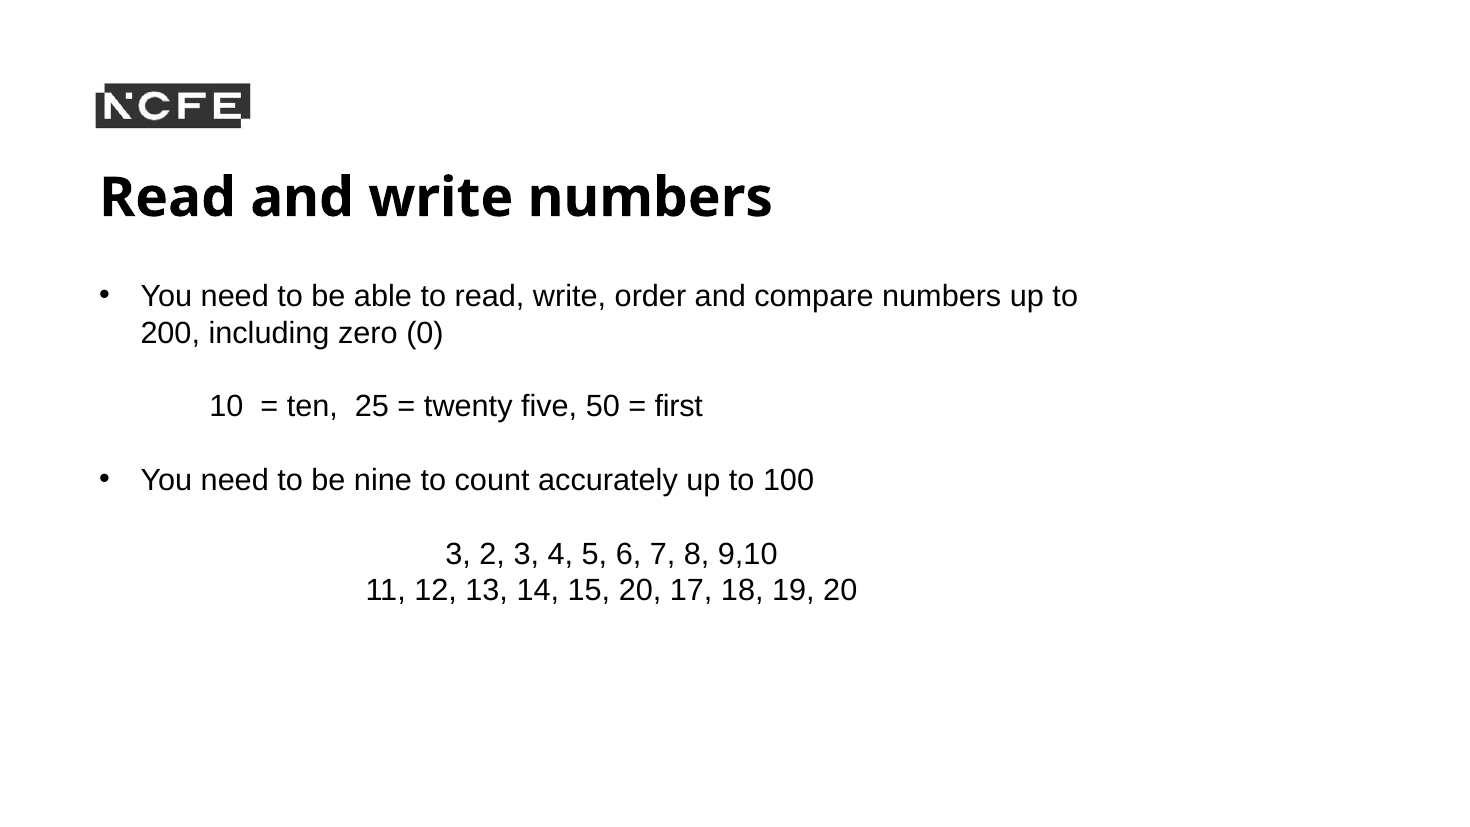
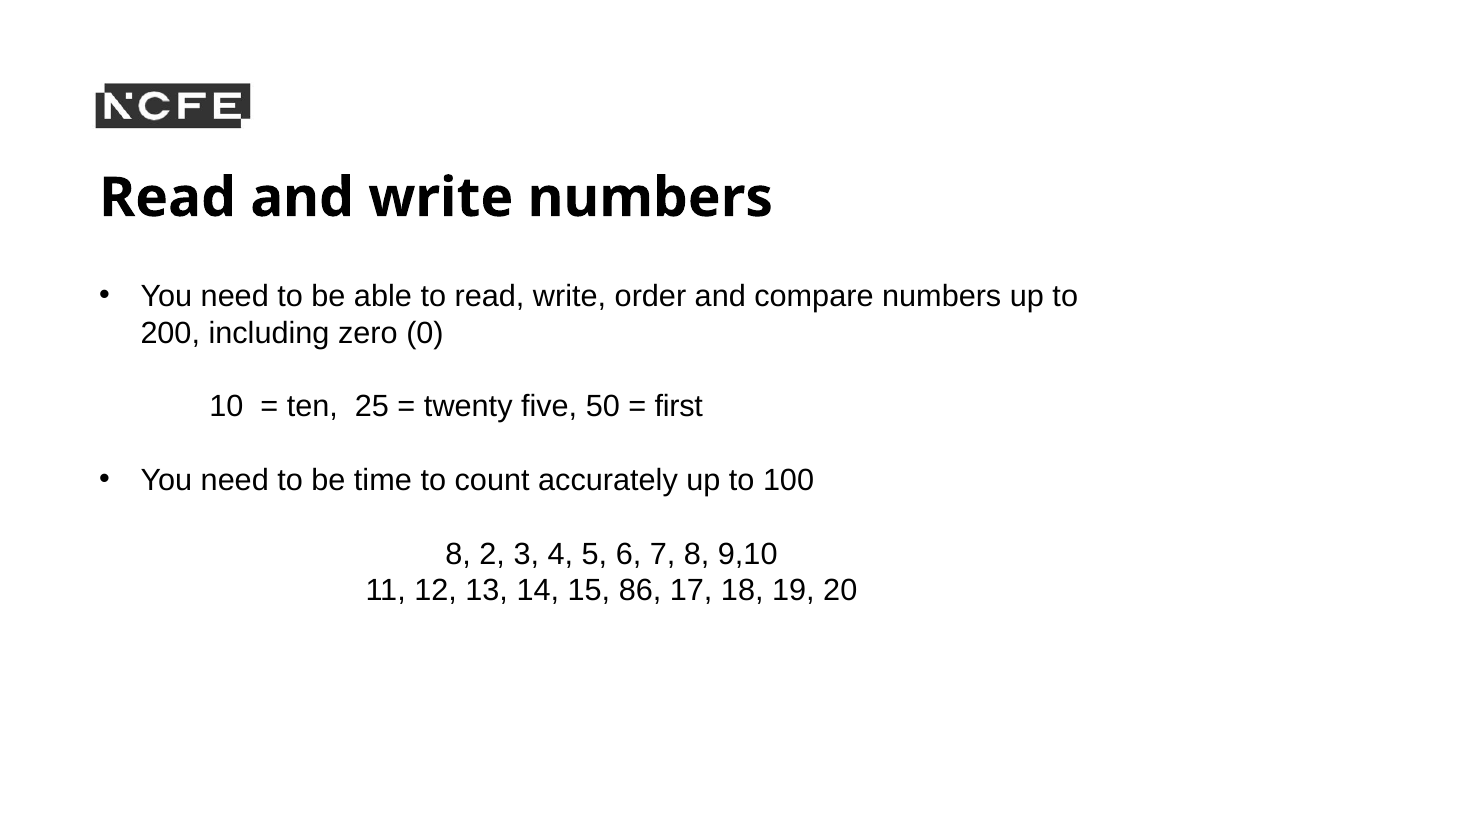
nine: nine -> time
3 at (458, 554): 3 -> 8
15 20: 20 -> 86
